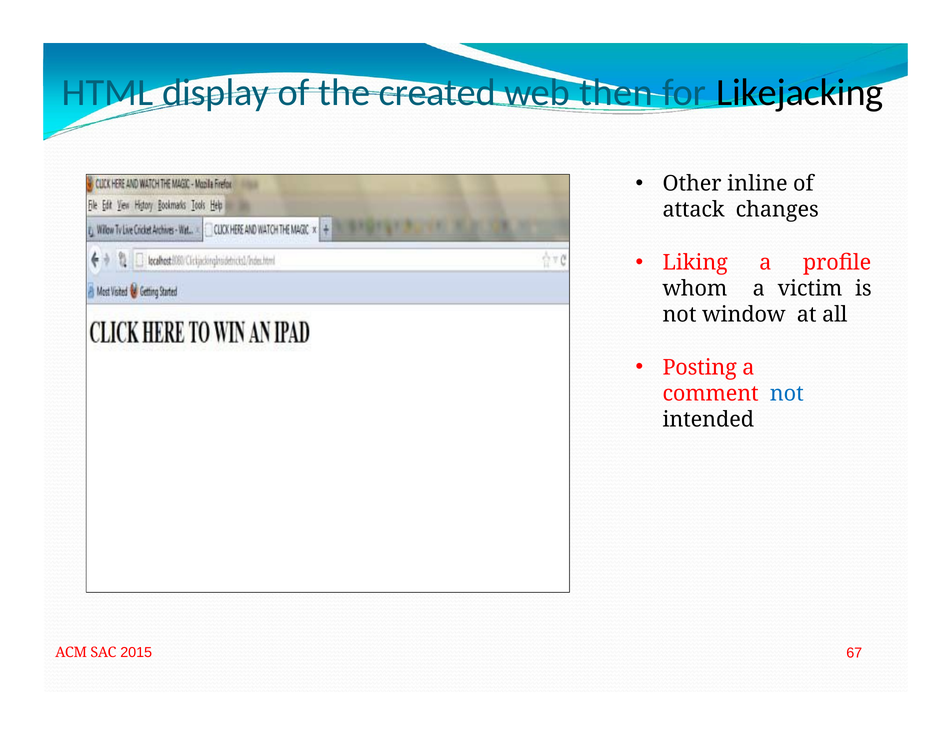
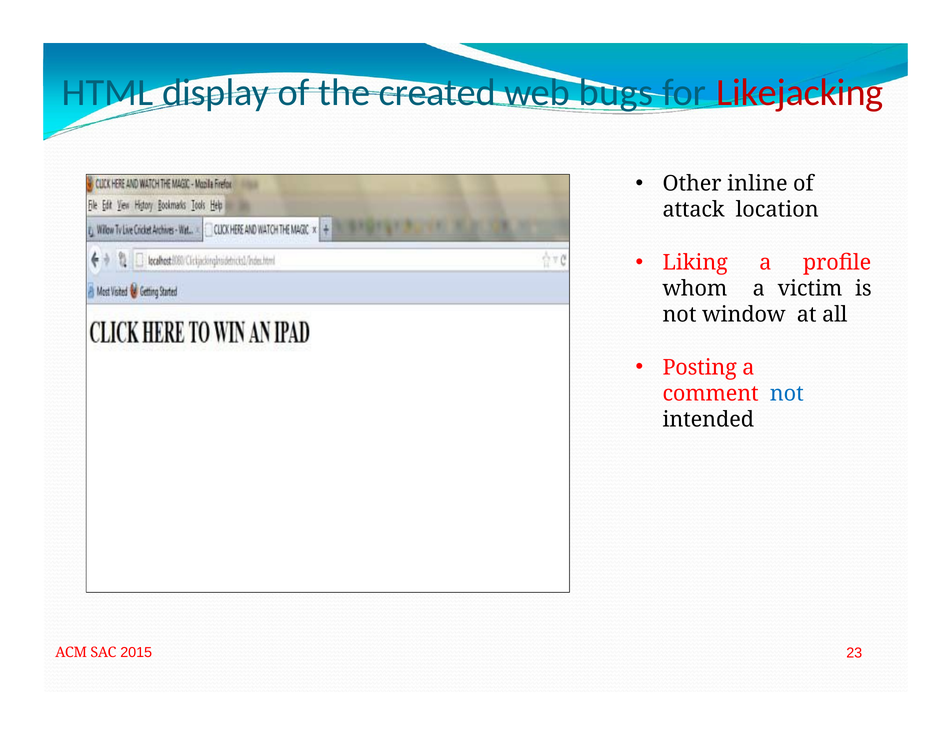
then: then -> bugs
Likejacking colour: black -> red
changes: changes -> location
67: 67 -> 23
